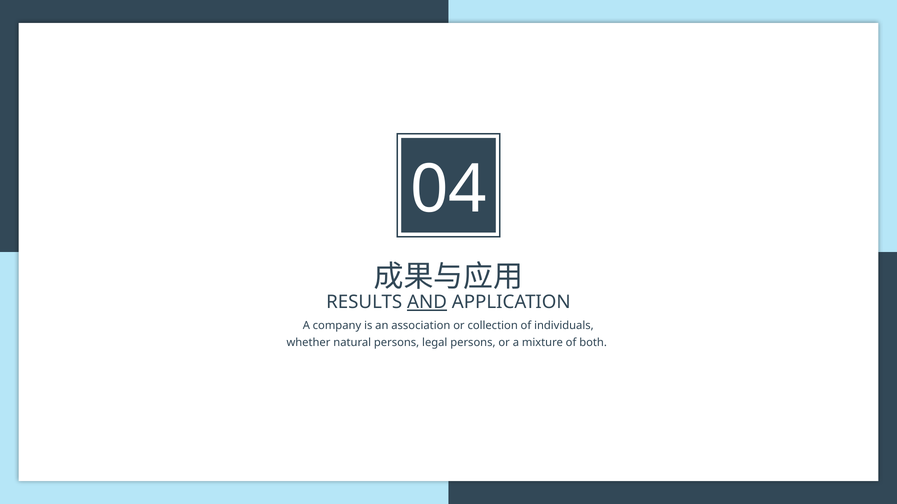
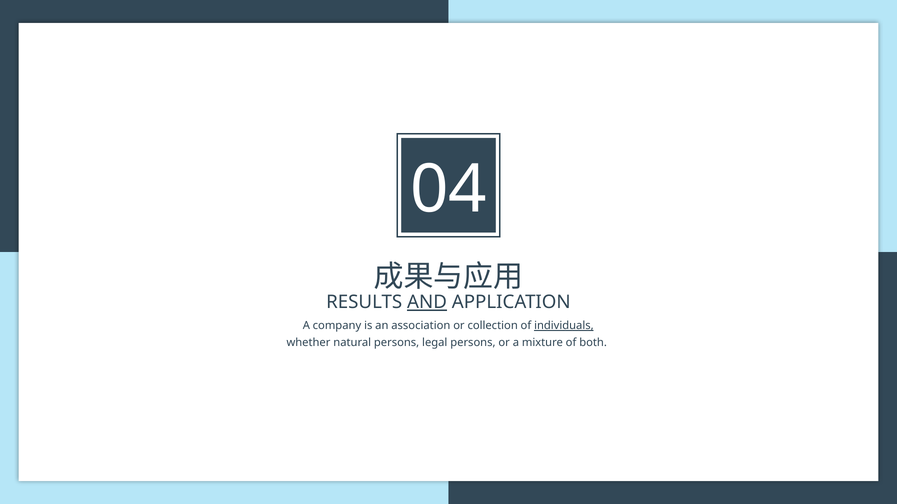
individuals underline: none -> present
